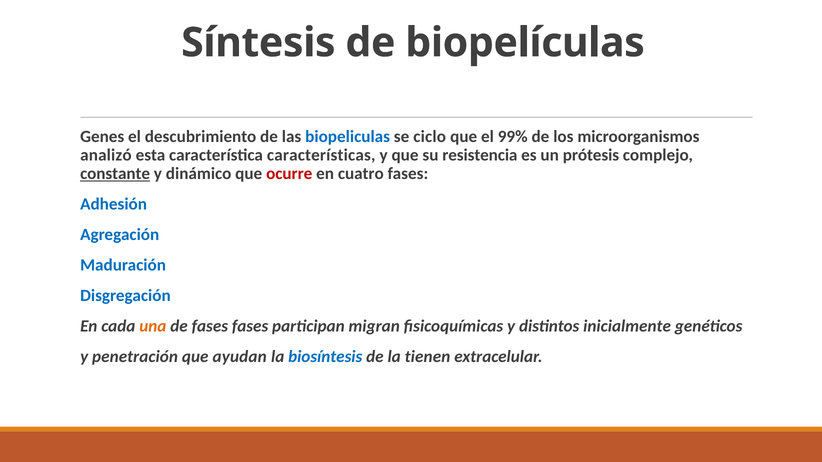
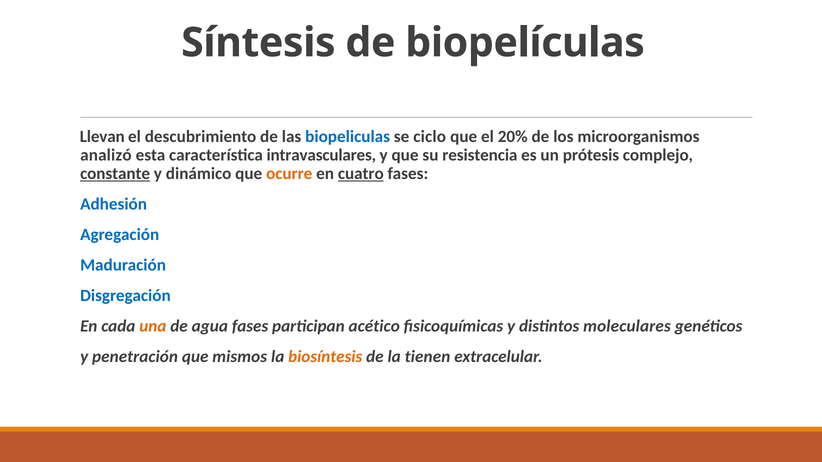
Genes: Genes -> Llevan
99%: 99% -> 20%
características: características -> intravasculares
ocurre colour: red -> orange
cuatro underline: none -> present
de fases: fases -> agua
migran: migran -> acético
inicialmente: inicialmente -> moleculares
ayudan: ayudan -> mismos
biosíntesis colour: blue -> orange
